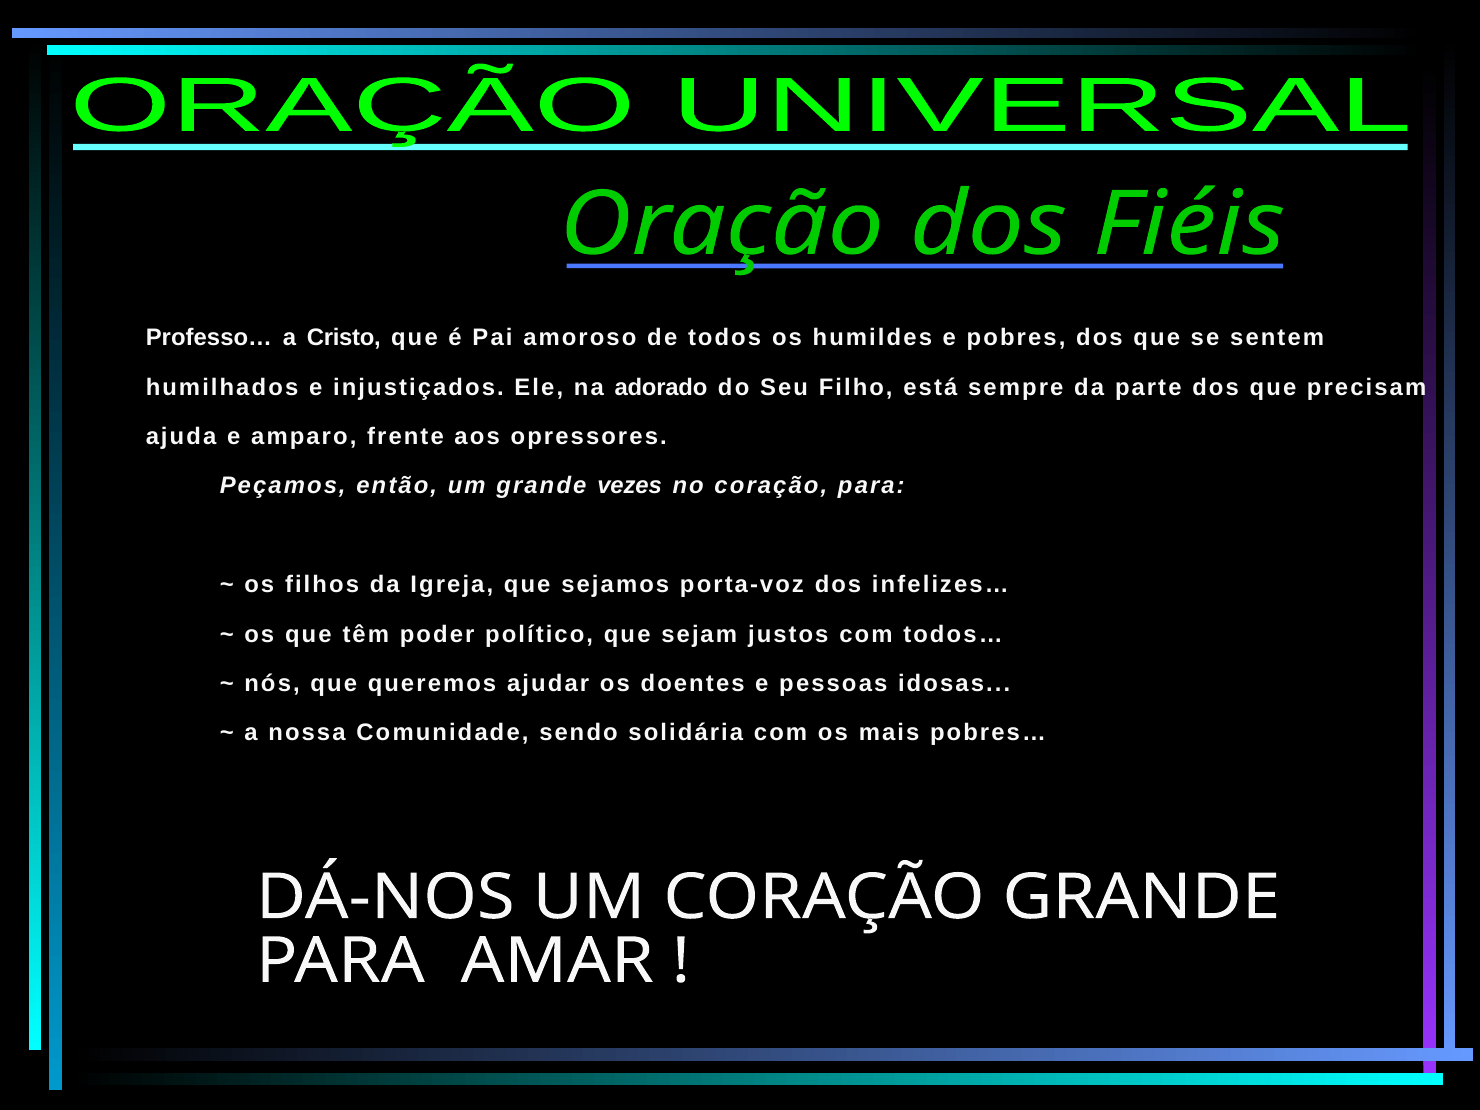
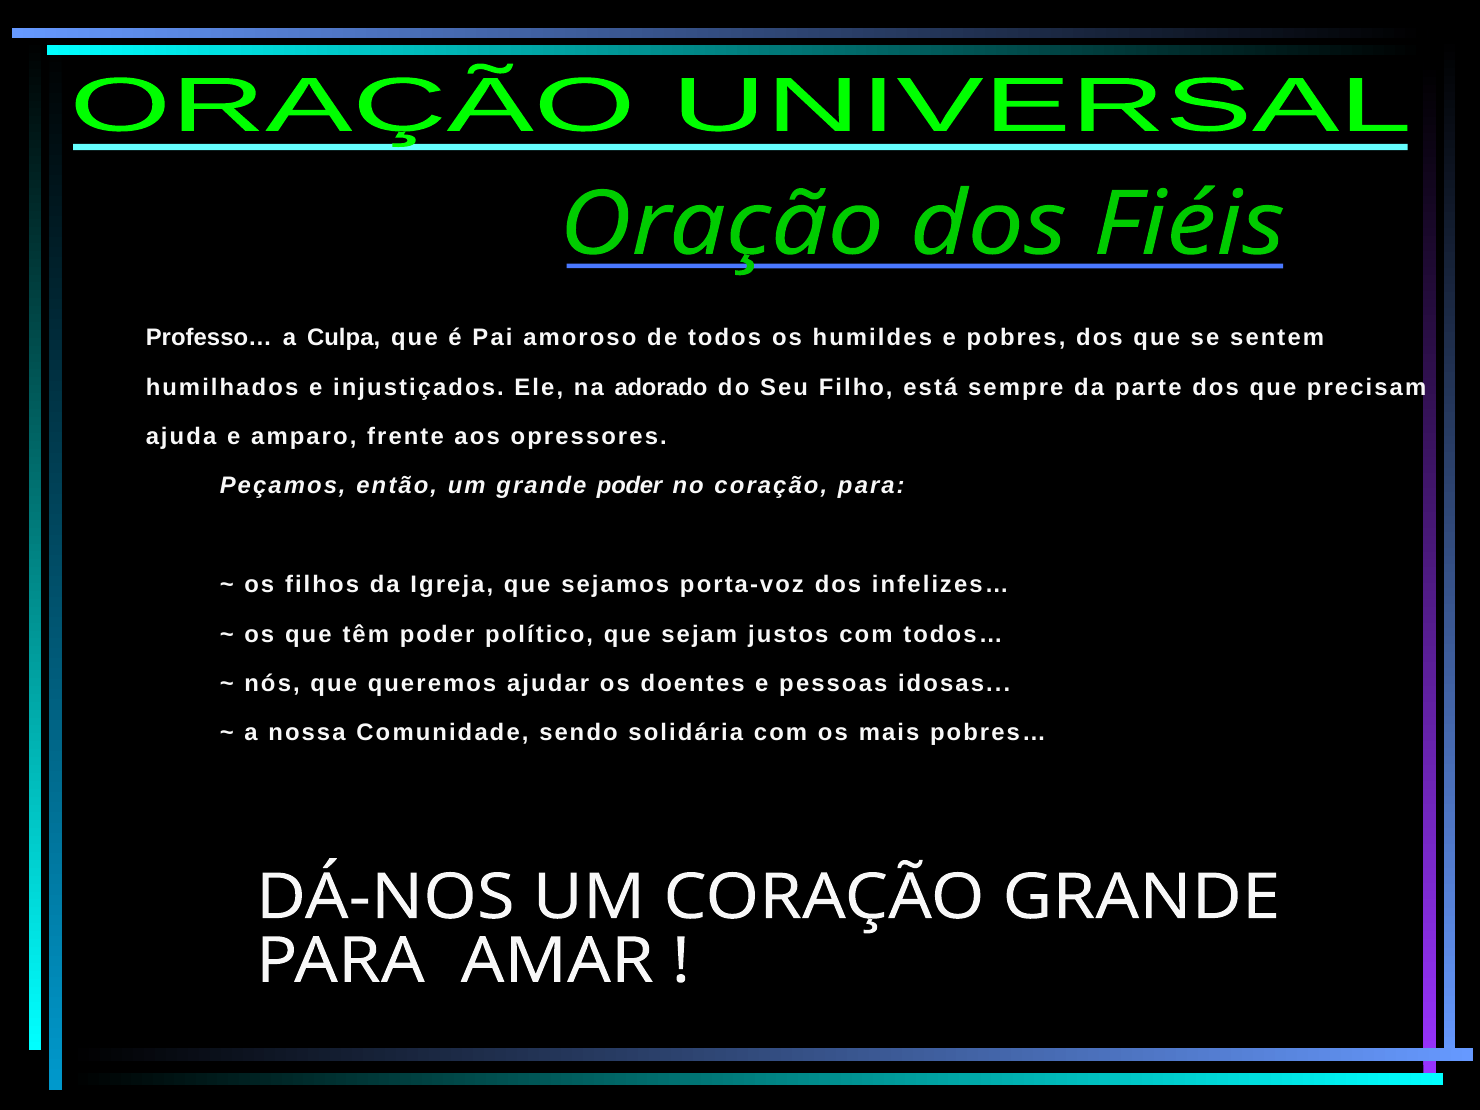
Cristo: Cristo -> Culpa
grande vezes: vezes -> poder
